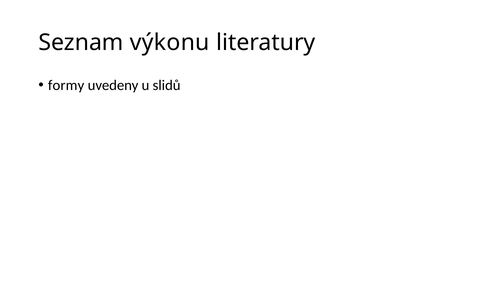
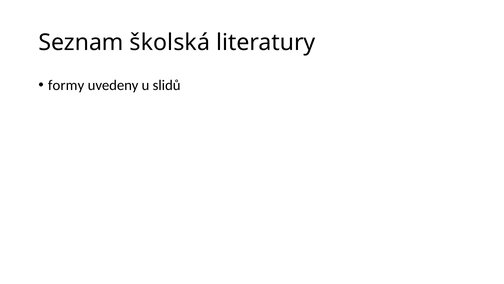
výkonu: výkonu -> školská
